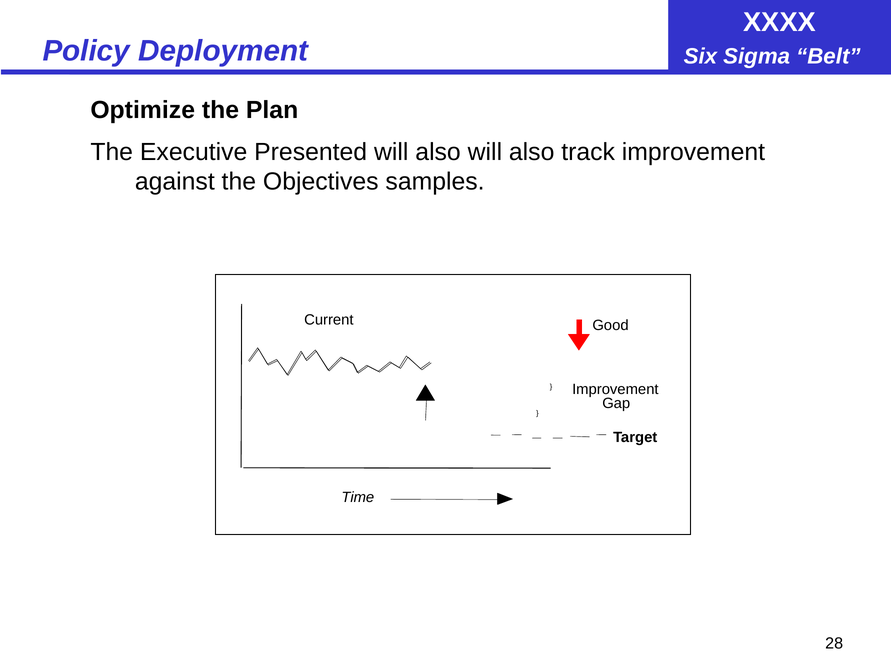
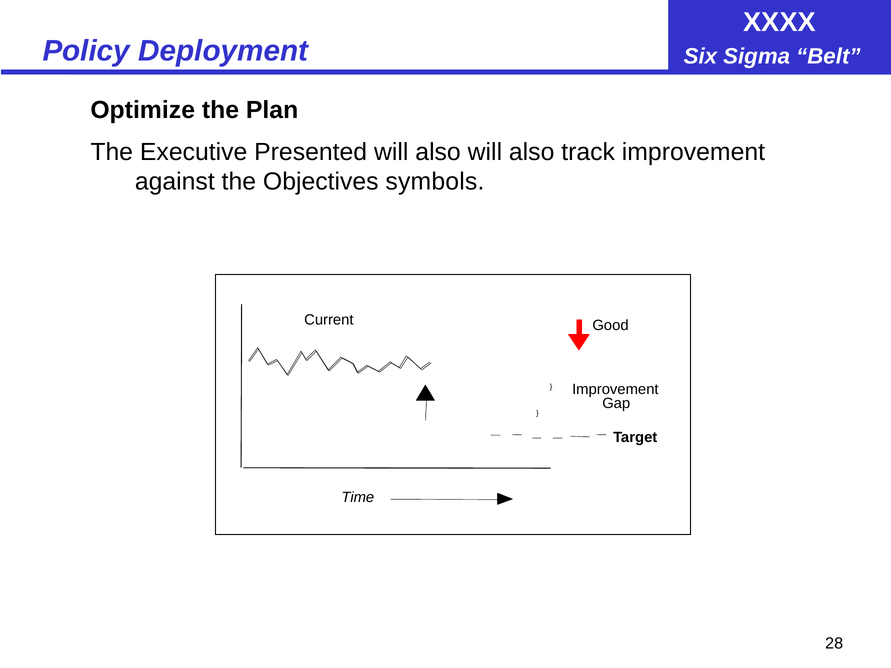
samples: samples -> symbols
